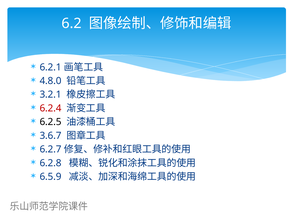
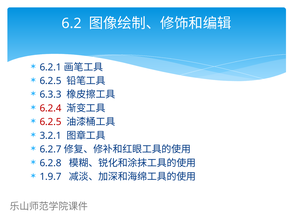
4.8.0 at (51, 81): 4.8.0 -> 6.2.5
3.2.1: 3.2.1 -> 6.3.3
6.2.5 at (51, 122) colour: black -> red
3.6.7: 3.6.7 -> 3.2.1
6.5.9: 6.5.9 -> 1.9.7
